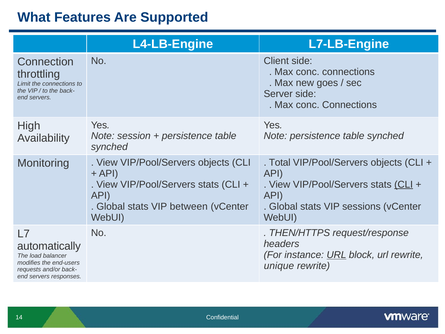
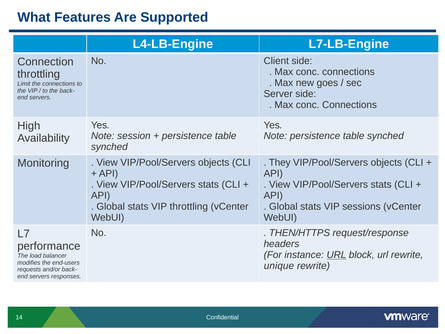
Total: Total -> They
CLI at (404, 184) underline: present -> none
VIP between: between -> throttling
automatically: automatically -> performance
